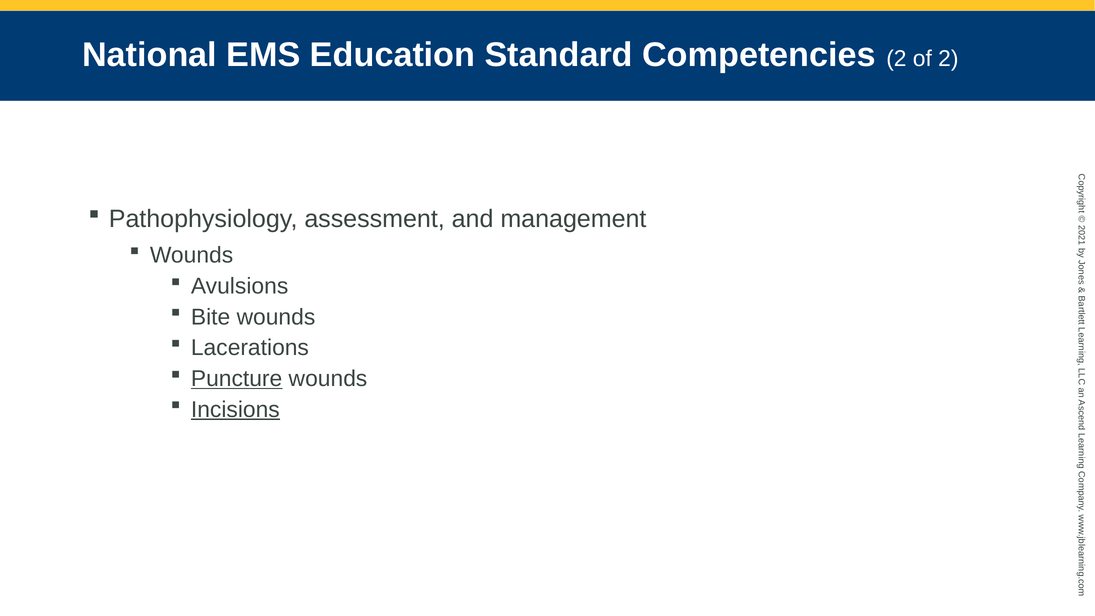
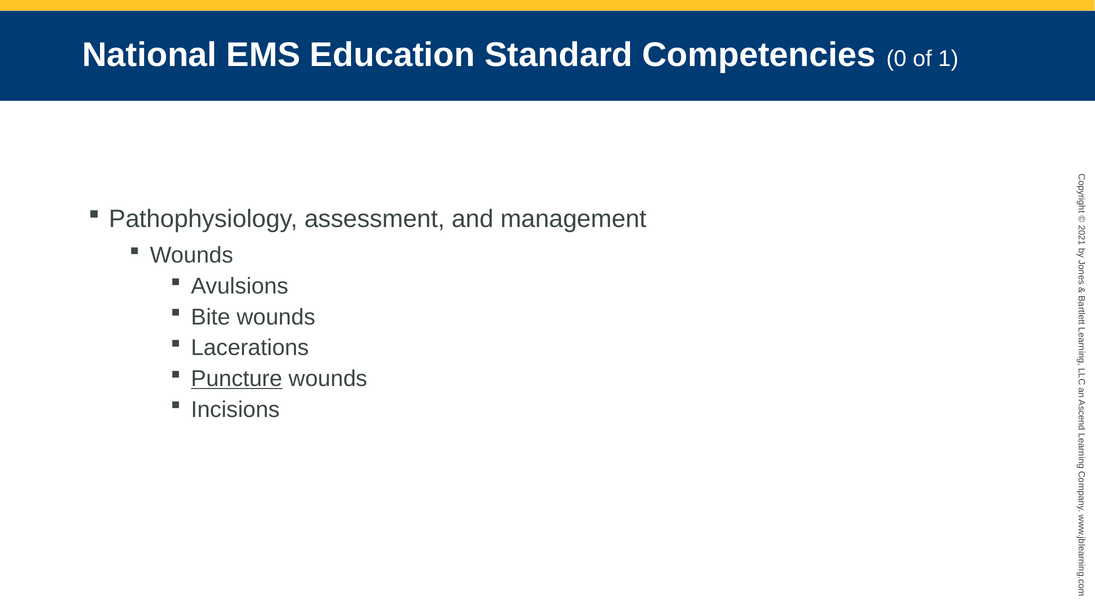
Competencies 2: 2 -> 0
of 2: 2 -> 1
Incisions underline: present -> none
